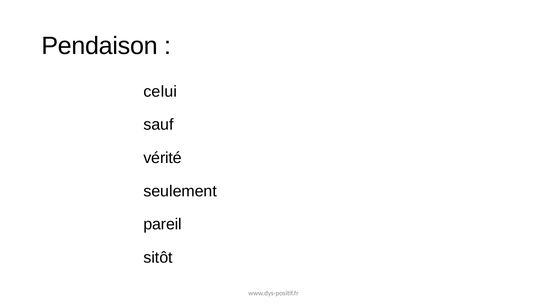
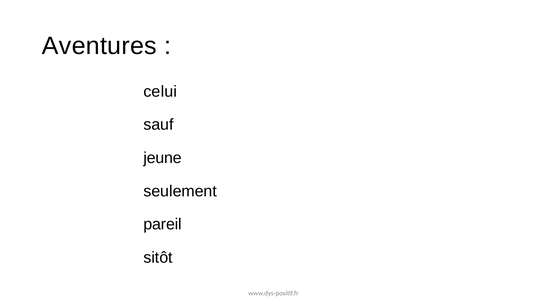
Pendaison: Pendaison -> Aventures
vérité: vérité -> jeune
